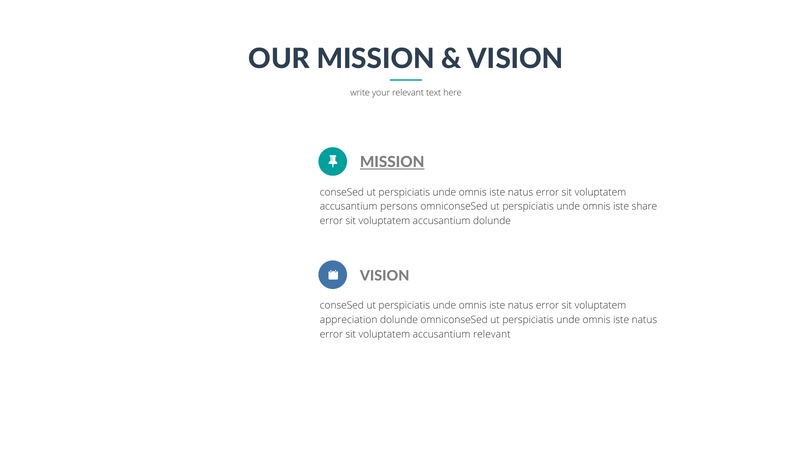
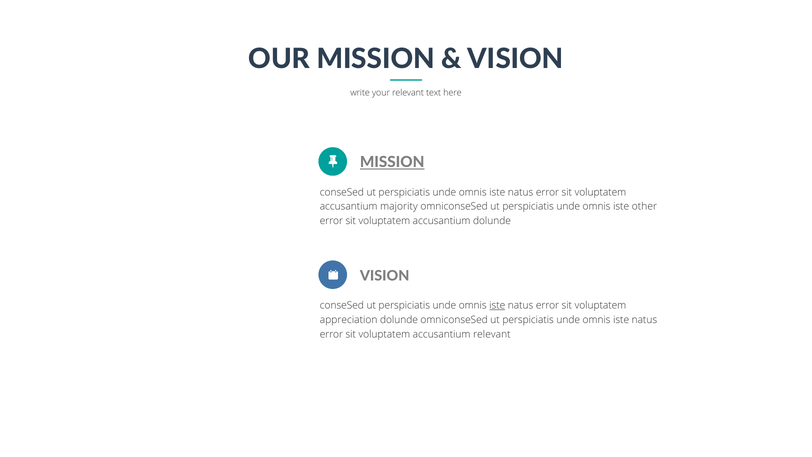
persons: persons -> majority
share: share -> other
iste at (497, 305) underline: none -> present
